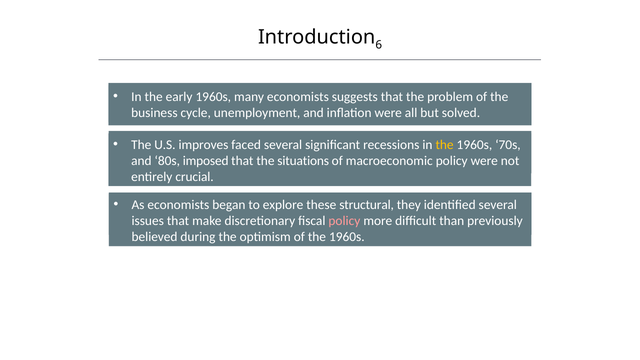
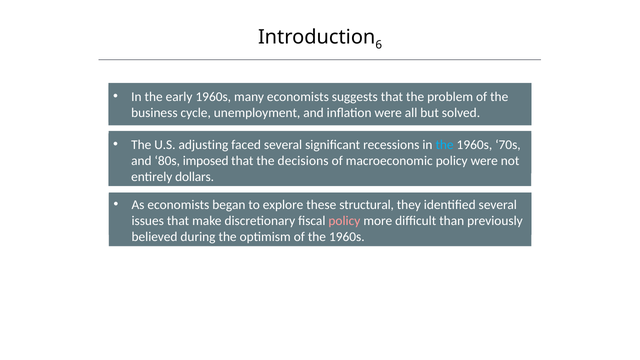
improves: improves -> adjusting
the at (445, 145) colour: yellow -> light blue
situations: situations -> decisions
crucial: crucial -> dollars
